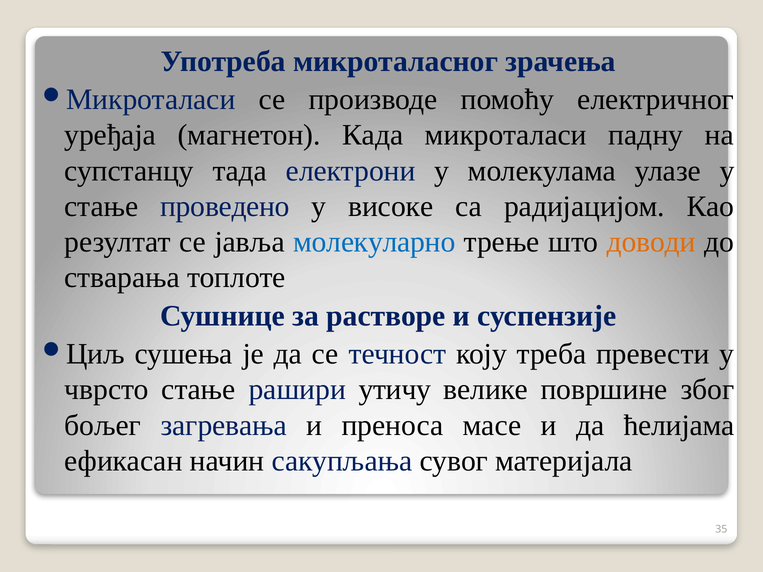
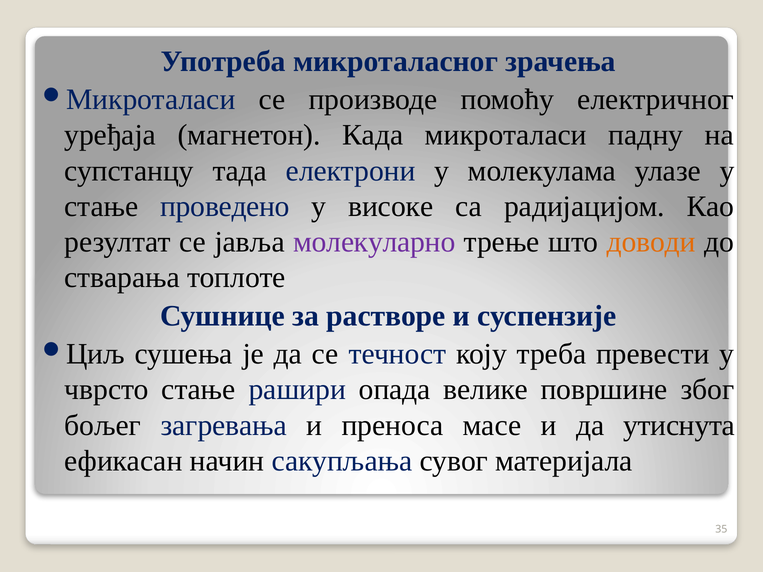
молекуларно colour: blue -> purple
утичу: утичу -> опада
ћелијама: ћелијама -> утиснута
